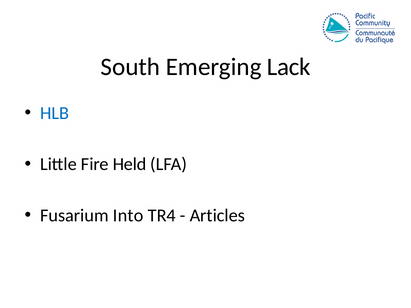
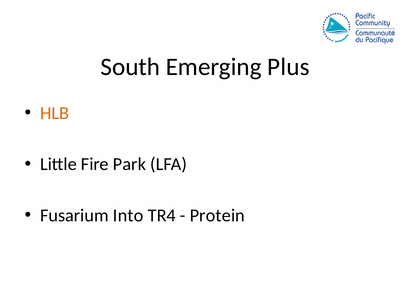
Lack: Lack -> Plus
HLB colour: blue -> orange
Held: Held -> Park
Articles: Articles -> Protein
